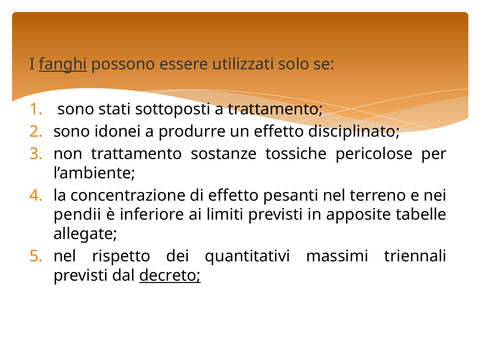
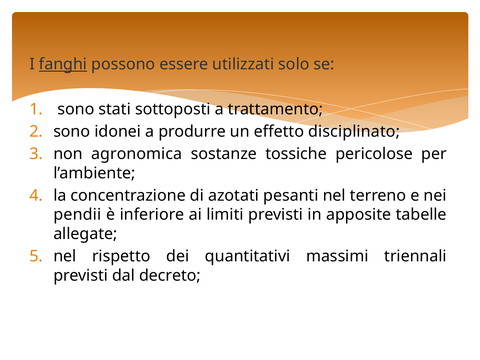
non trattamento: trattamento -> agronomica
di effetto: effetto -> azotati
decreto underline: present -> none
